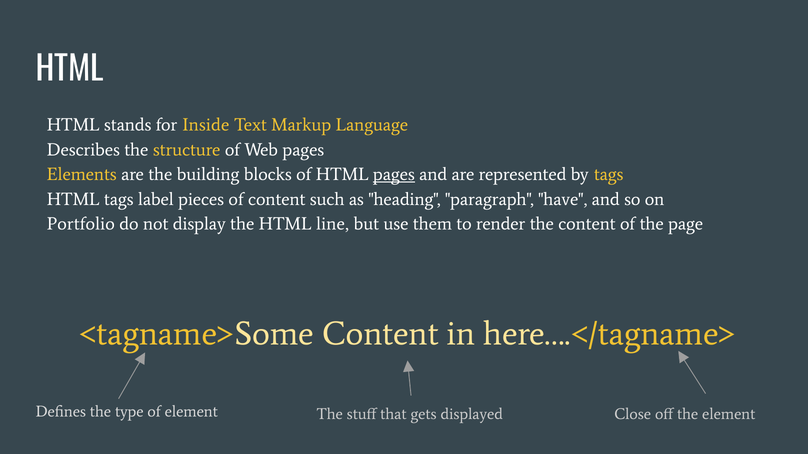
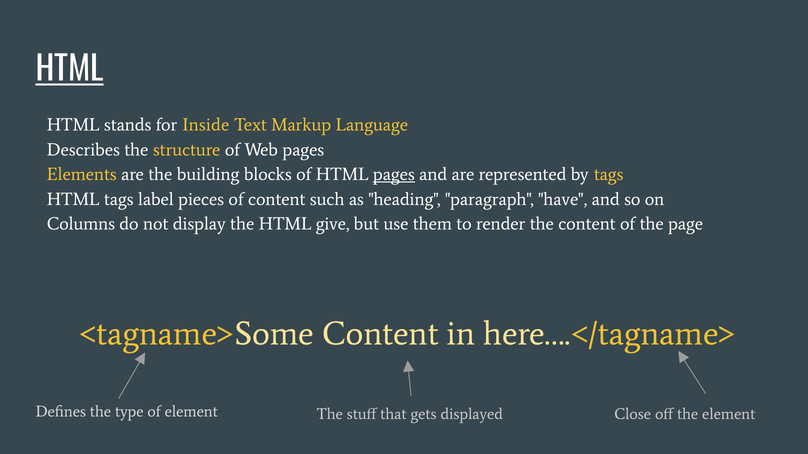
HTML at (70, 70) underline: none -> present
Portfolio: Portfolio -> Columns
line: line -> give
